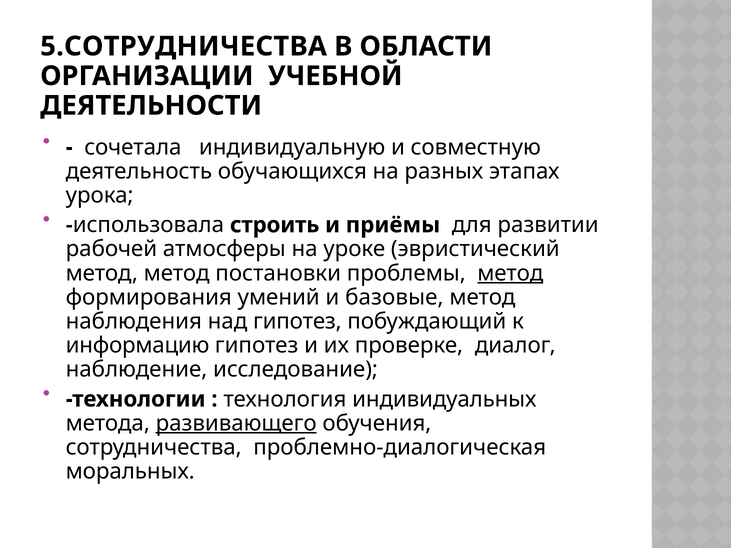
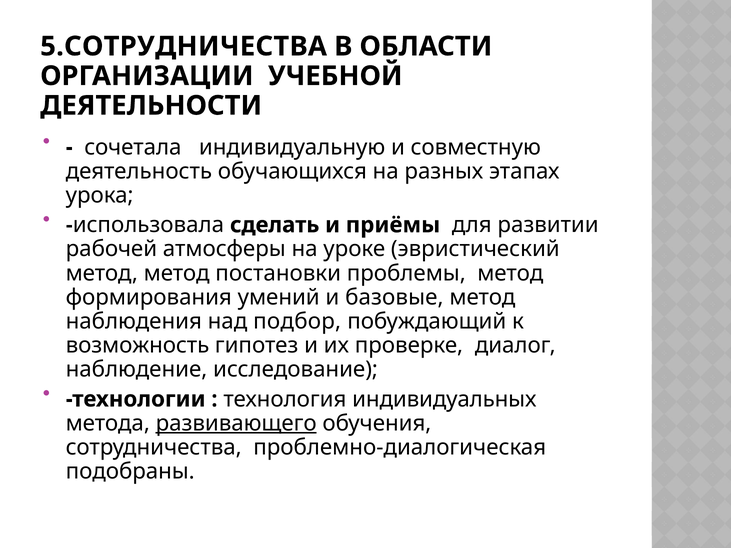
строить: строить -> сделать
метод at (510, 273) underline: present -> none
над гипотез: гипотез -> подбор
информацию: информацию -> возможность
моральных: моральных -> подобраны
